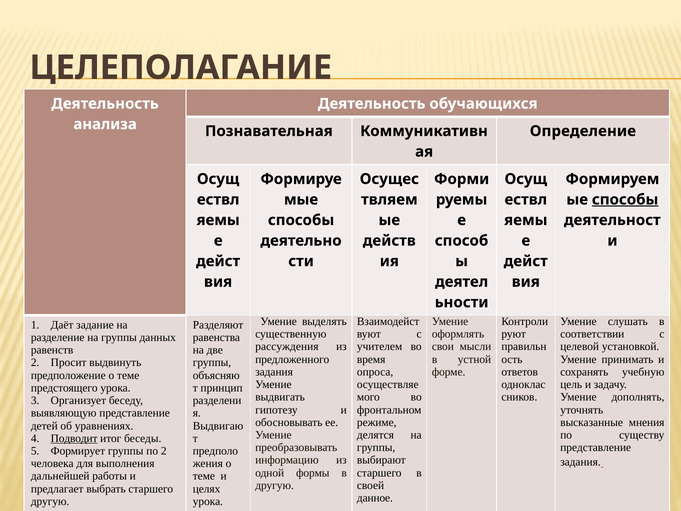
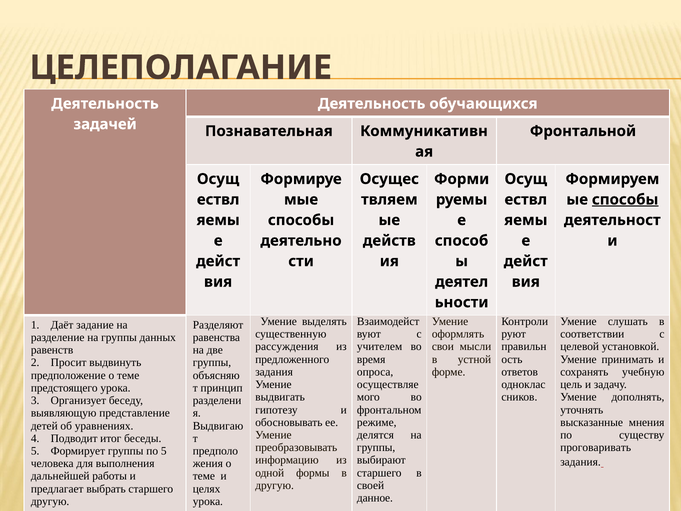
анализа: анализа -> задачей
Определение: Определение -> Фронтальной
Подводит underline: present -> none
представление at (596, 447): представление -> проговаривать
по 2: 2 -> 5
